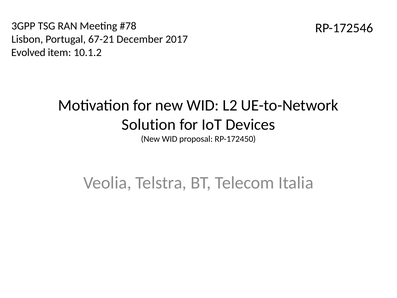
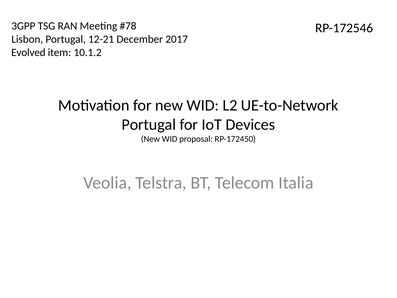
67-21: 67-21 -> 12-21
Solution at (149, 124): Solution -> Portugal
